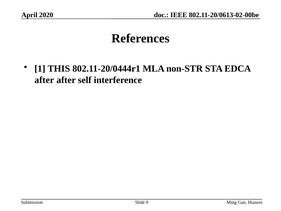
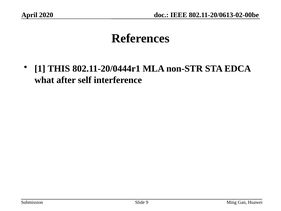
after at (44, 80): after -> what
